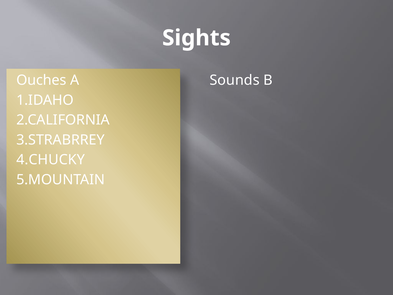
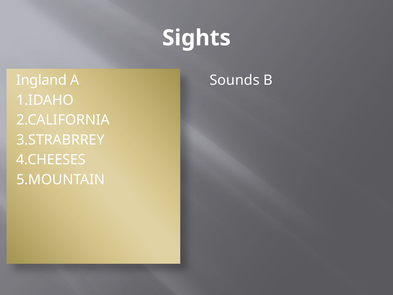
Ouches: Ouches -> Ingland
4.CHUCKY: 4.CHUCKY -> 4.CHEESES
